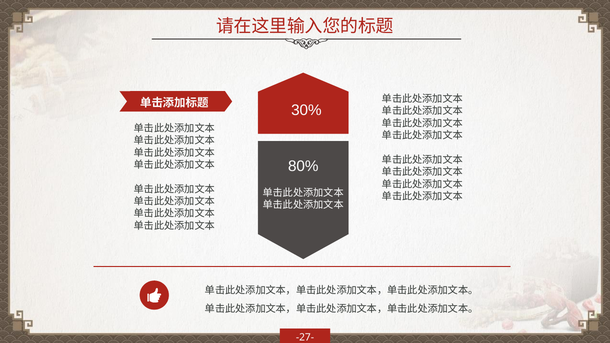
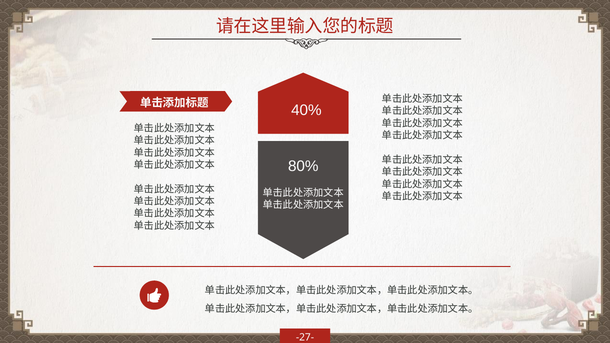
30%: 30% -> 40%
